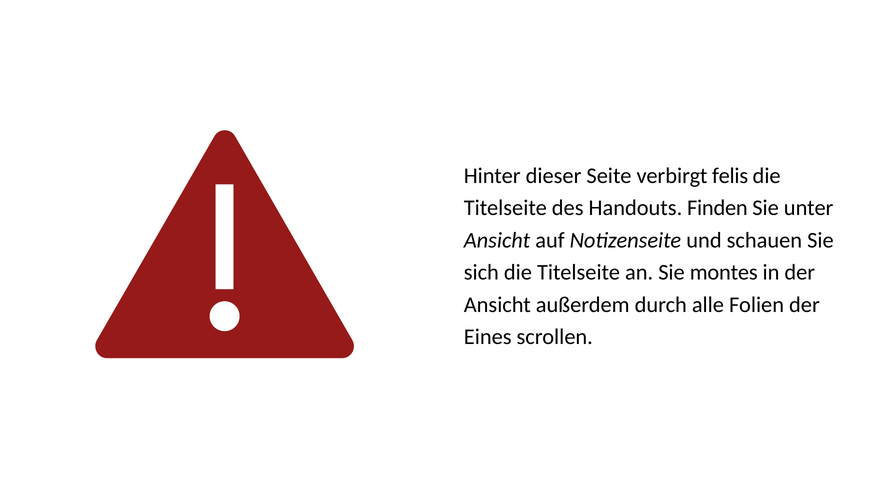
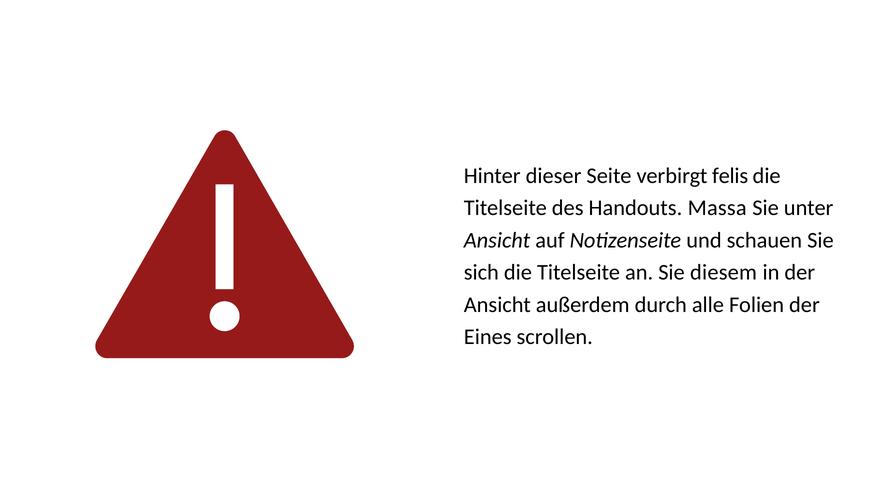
Finden: Finden -> Massa
montes: montes -> diesem
